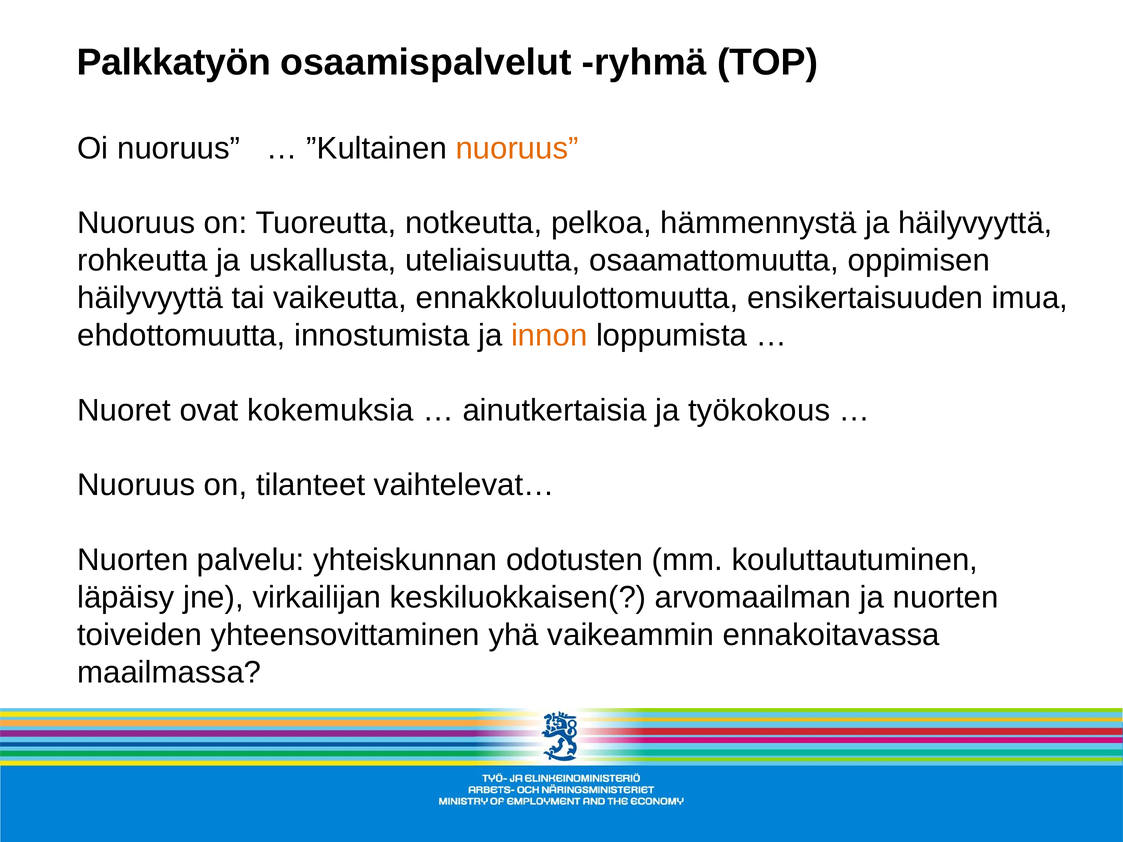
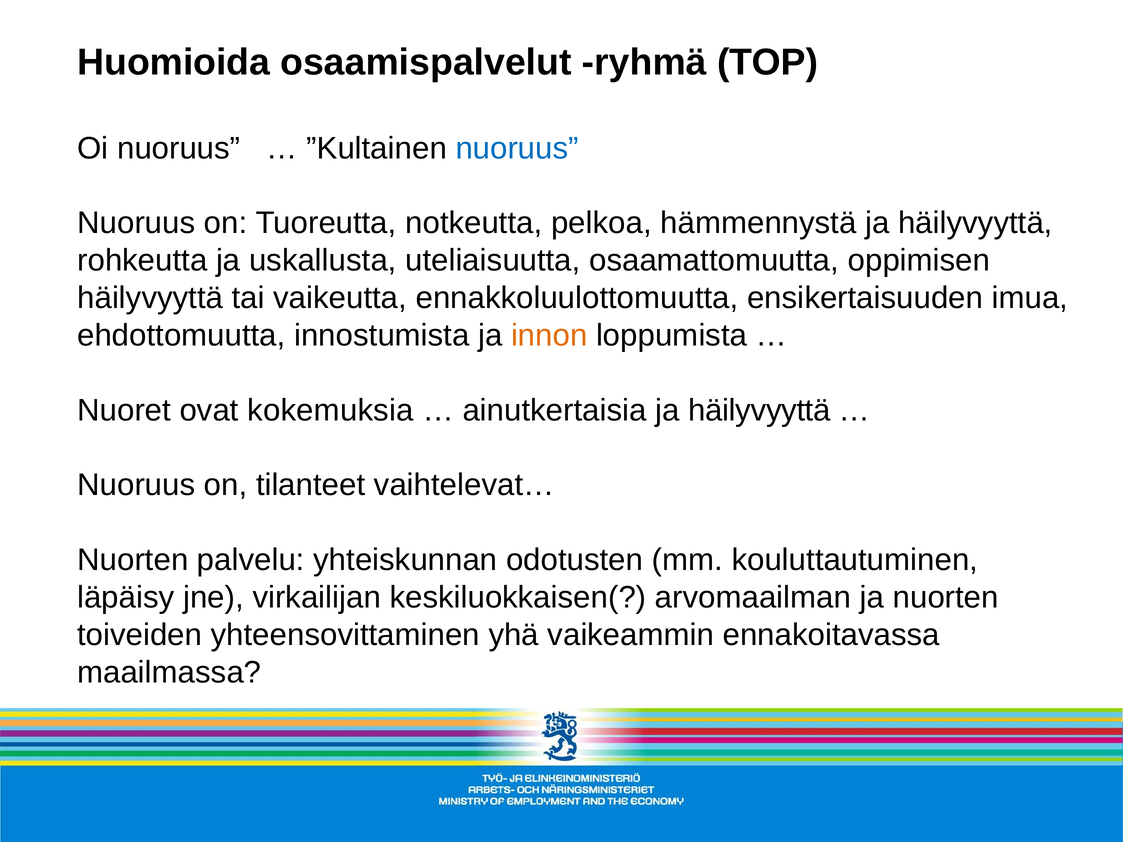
Palkkatyön: Palkkatyön -> Huomioida
nuoruus at (517, 148) colour: orange -> blue
ainutkertaisia ja työkokous: työkokous -> häilyvyyttä
